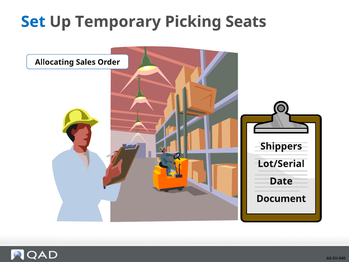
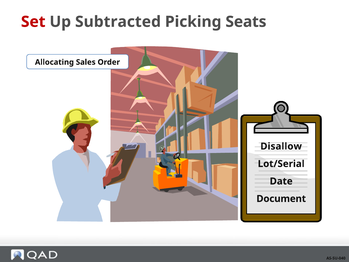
Set colour: blue -> red
Temporary: Temporary -> Subtracted
Shippers: Shippers -> Disallow
